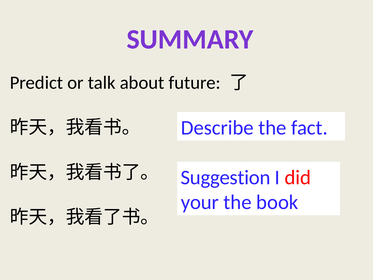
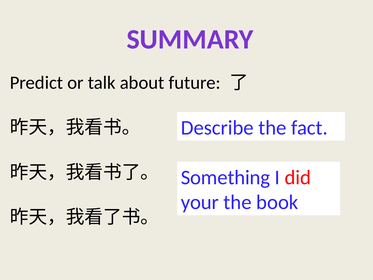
Suggestion: Suggestion -> Something
